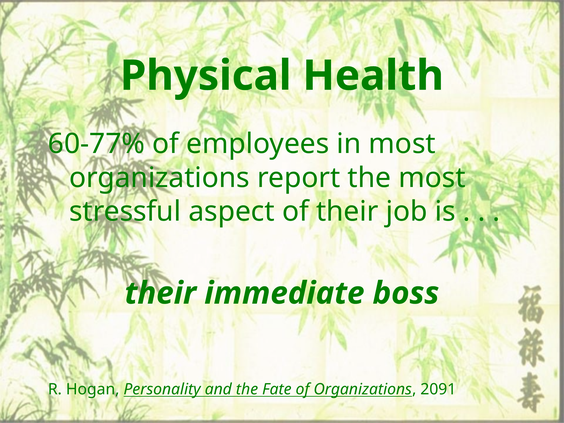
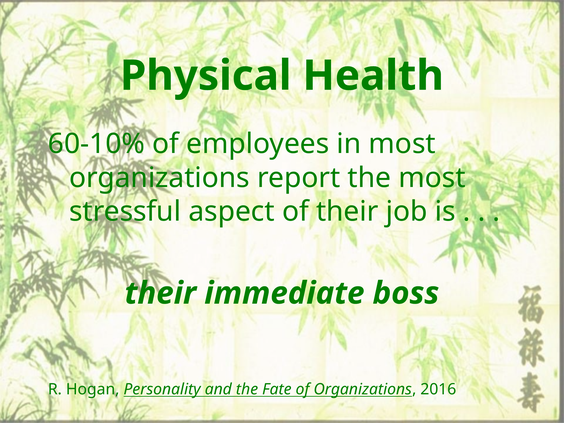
60-77%: 60-77% -> 60-10%
2091: 2091 -> 2016
